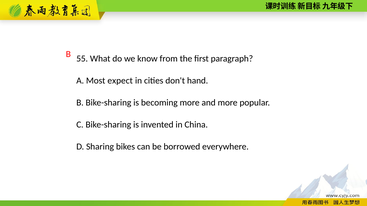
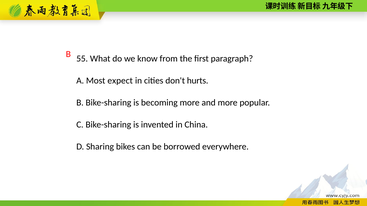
hand: hand -> hurts
